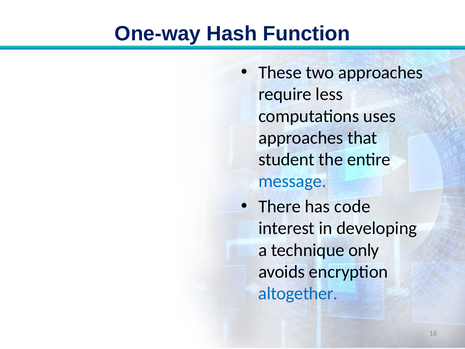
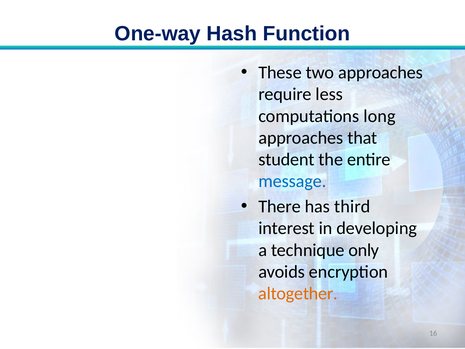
uses: uses -> long
code: code -> third
altogether colour: blue -> orange
